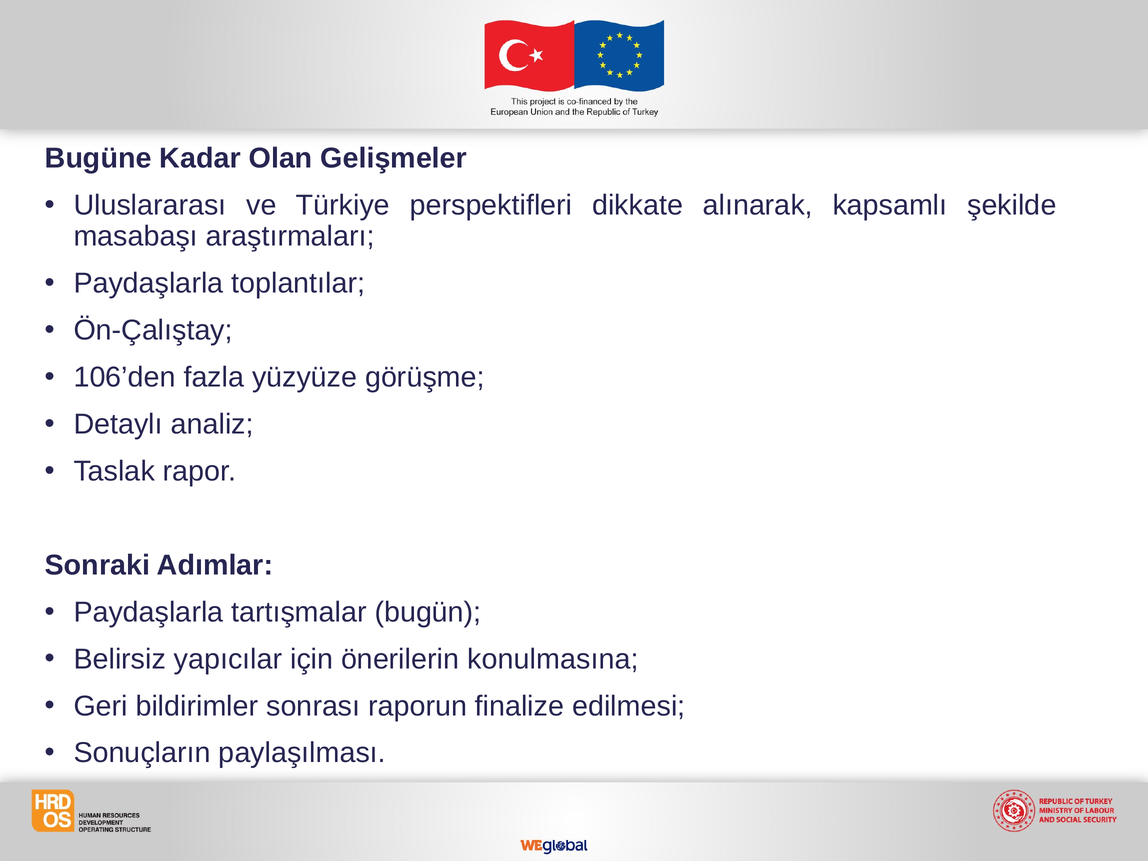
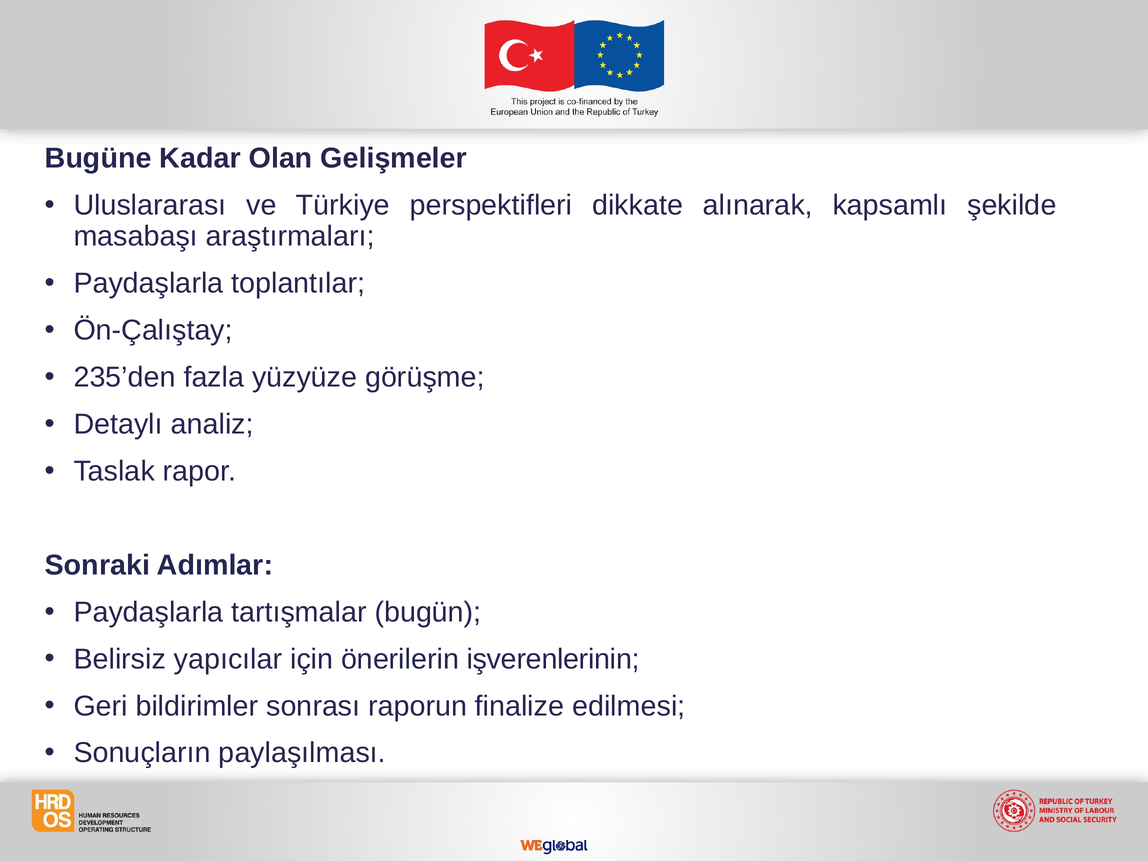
106’den: 106’den -> 235’den
konulmasına: konulmasına -> işverenlerinin
